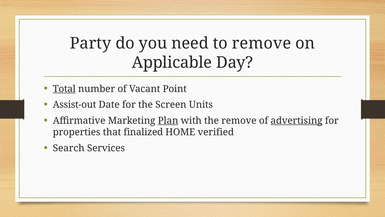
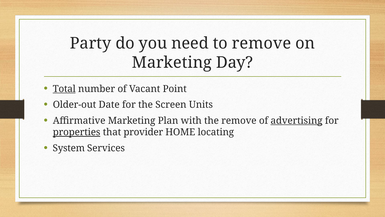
Applicable at (172, 62): Applicable -> Marketing
Assist-out: Assist-out -> Older-out
Plan underline: present -> none
properties underline: none -> present
finalized: finalized -> provider
verified: verified -> locating
Search: Search -> System
